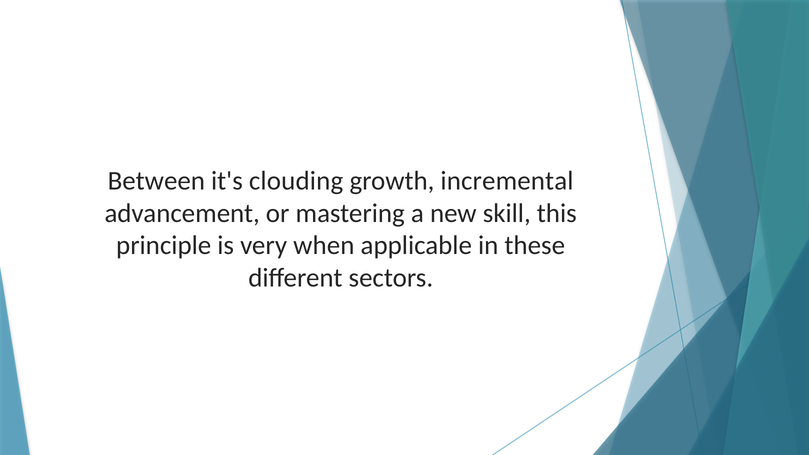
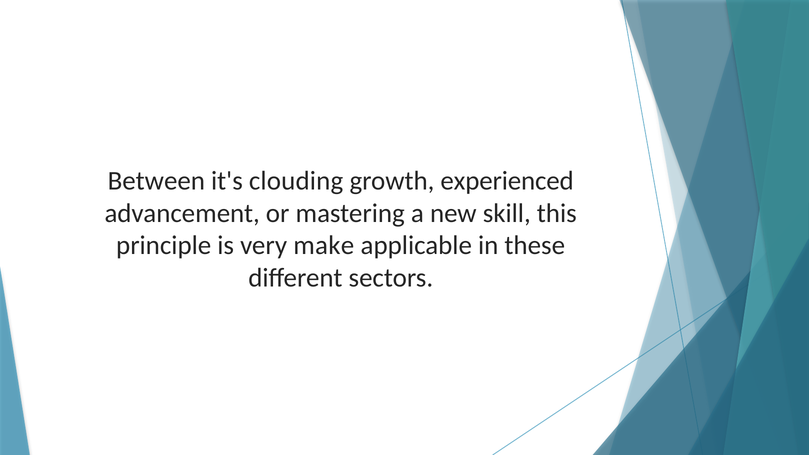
incremental: incremental -> experienced
when: when -> make
